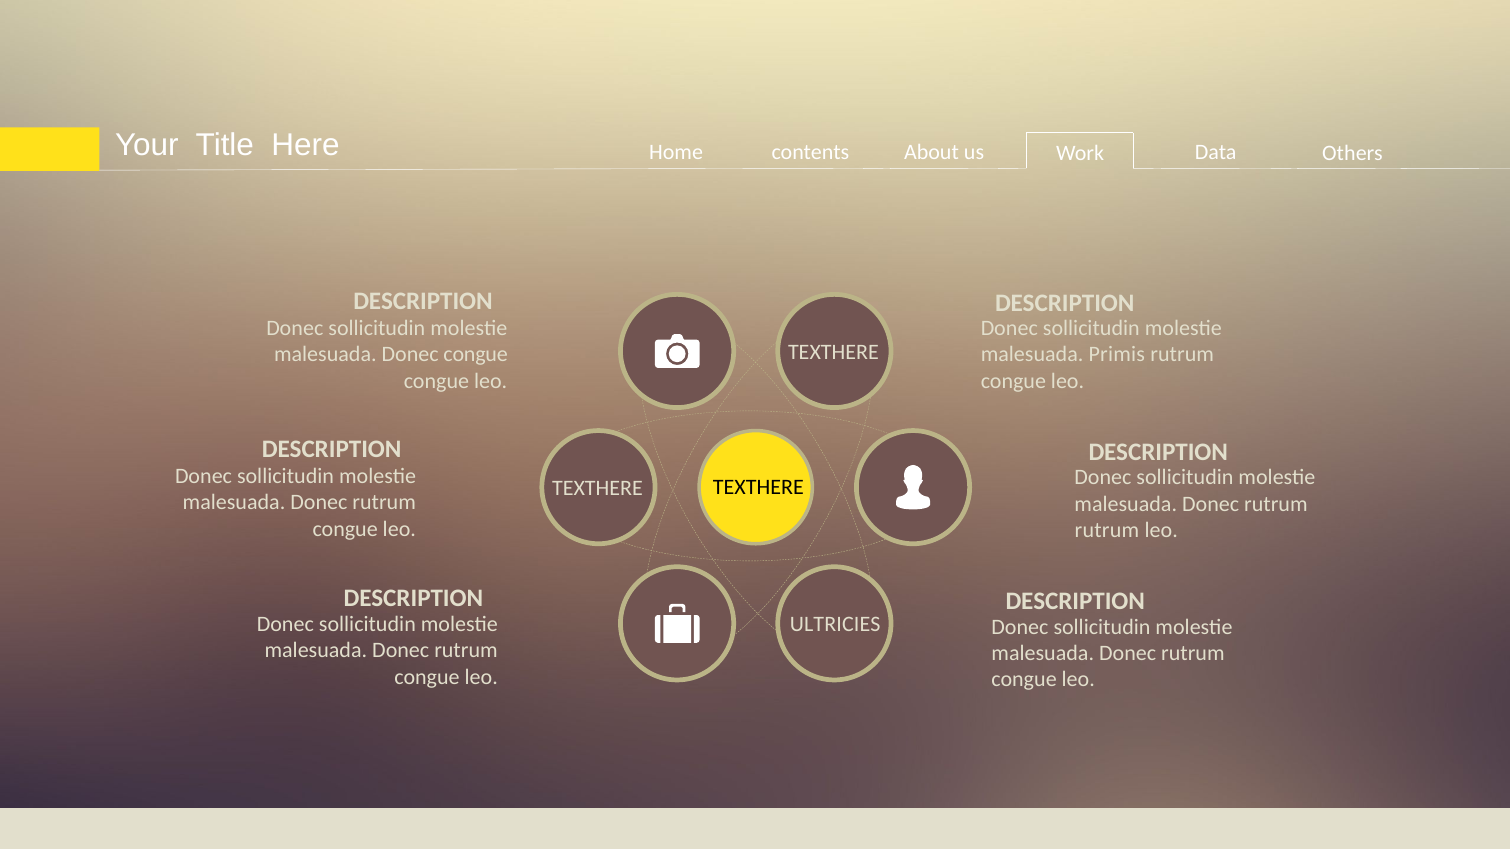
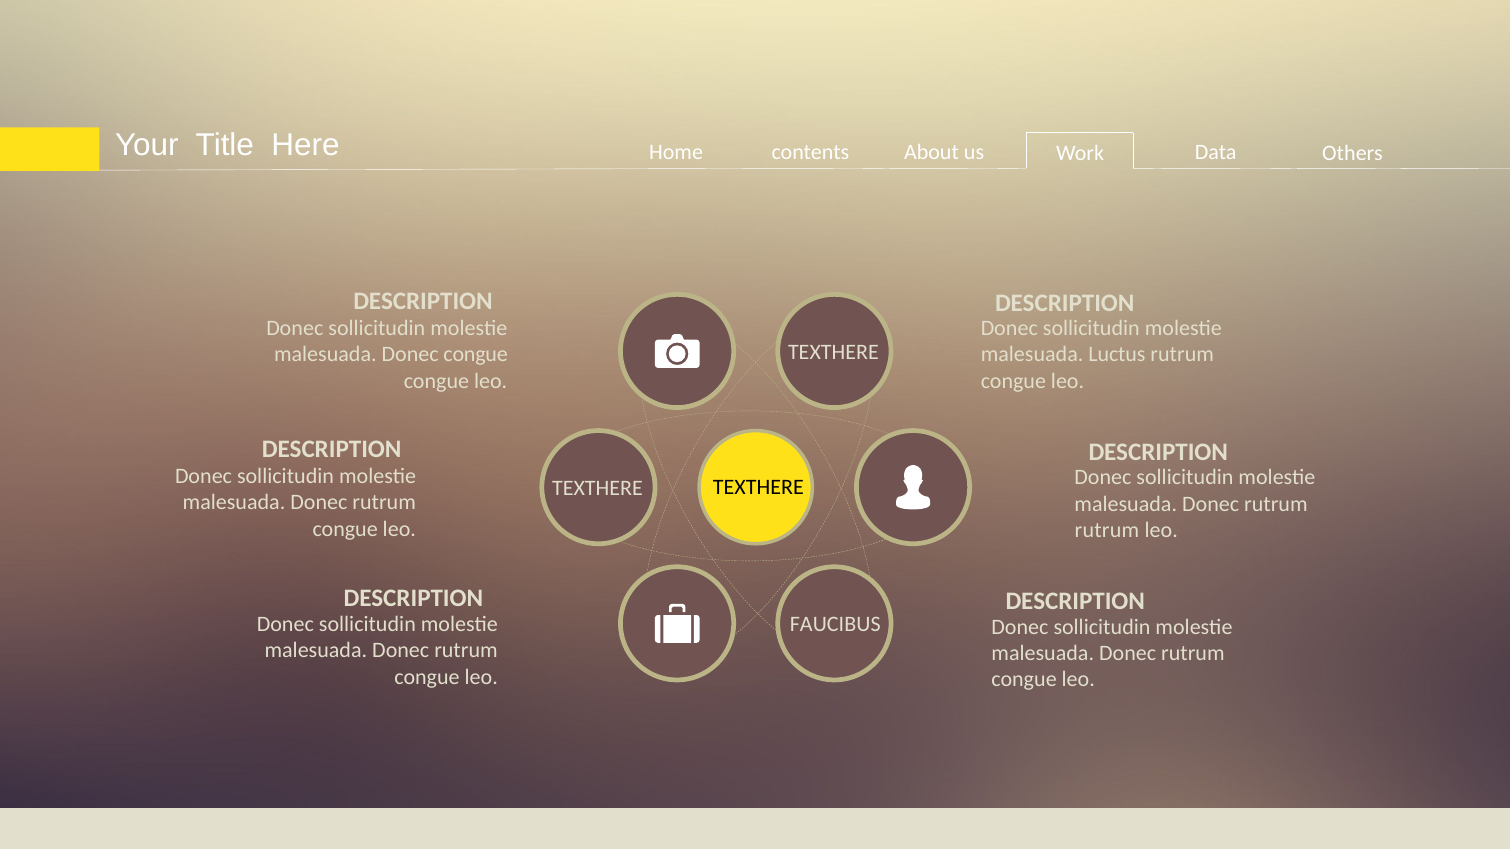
Primis: Primis -> Luctus
ULTRICIES: ULTRICIES -> FAUCIBUS
